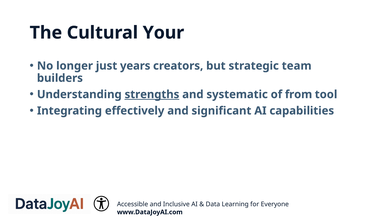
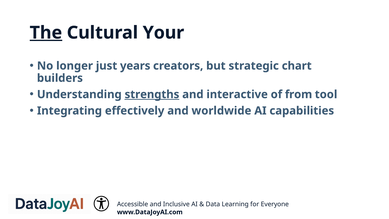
The underline: none -> present
team: team -> chart
systematic: systematic -> interactive
significant: significant -> worldwide
